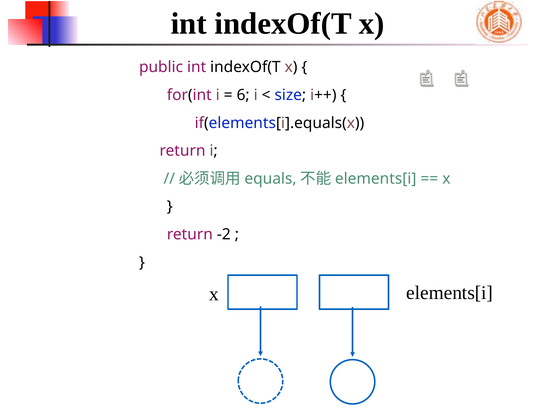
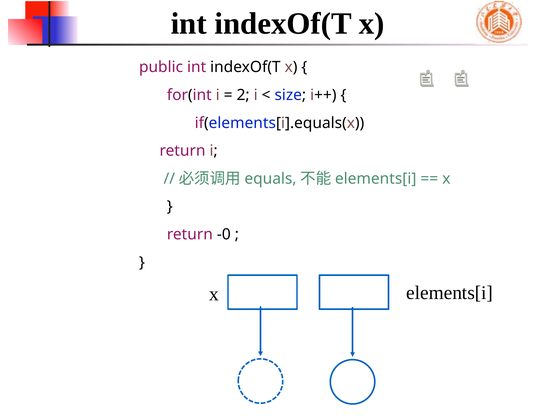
6: 6 -> 2
-2: -2 -> -0
